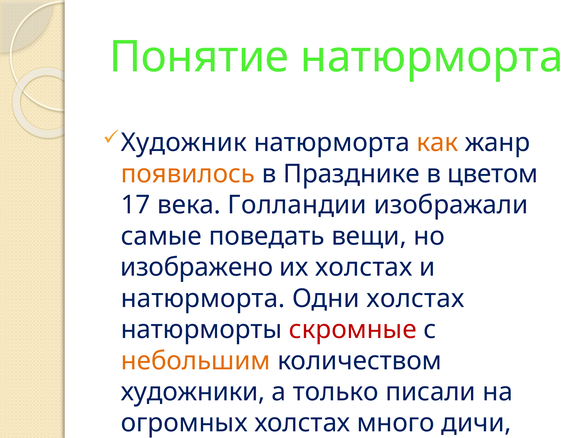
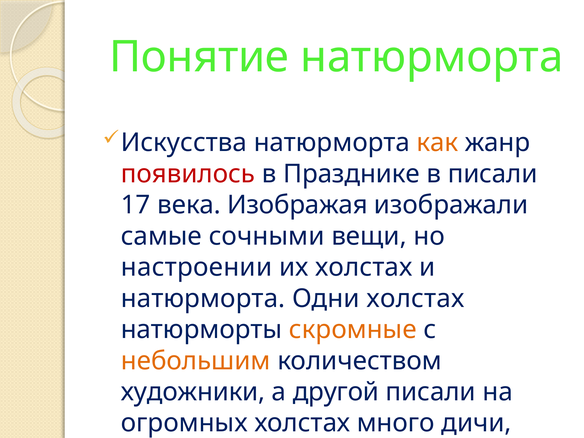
Художник: Художник -> Искусства
появилось colour: orange -> red
в цветом: цветом -> писали
Голландии: Голландии -> Изображая
поведать: поведать -> сочными
изображено: изображено -> настроении
скромные colour: red -> orange
только: только -> другой
